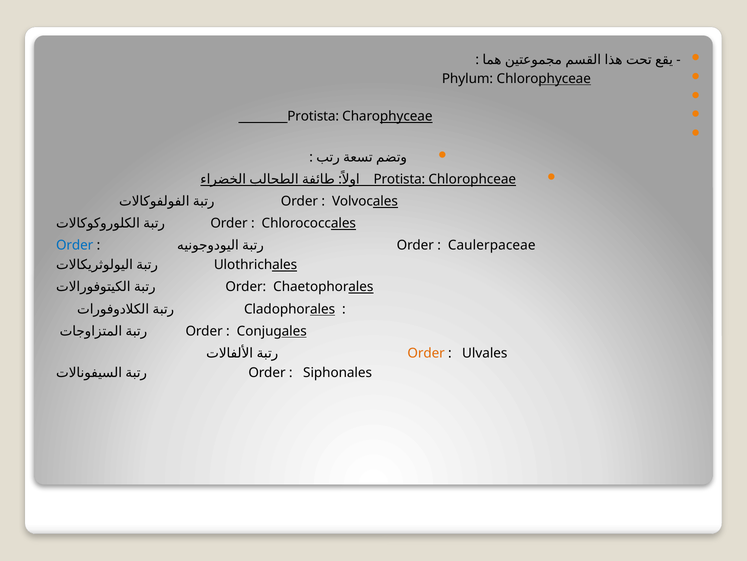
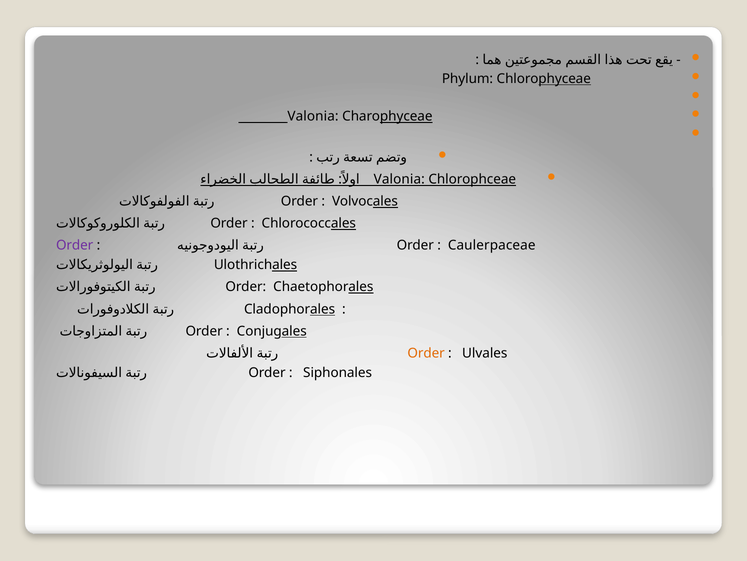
Protista at (313, 116): Protista -> Valonia
Protista at (399, 179): Protista -> Valonia
Order at (75, 245) colour: blue -> purple
